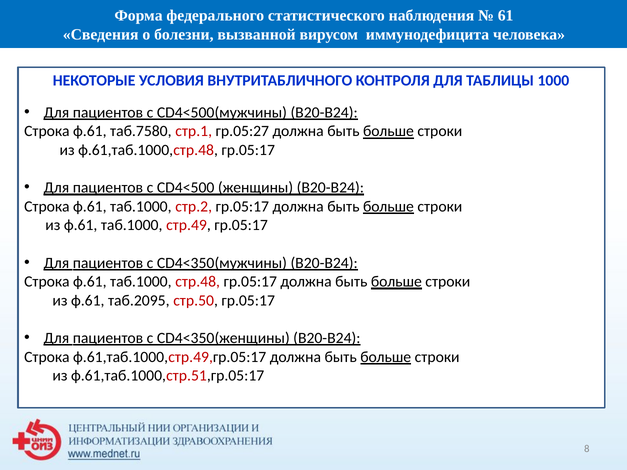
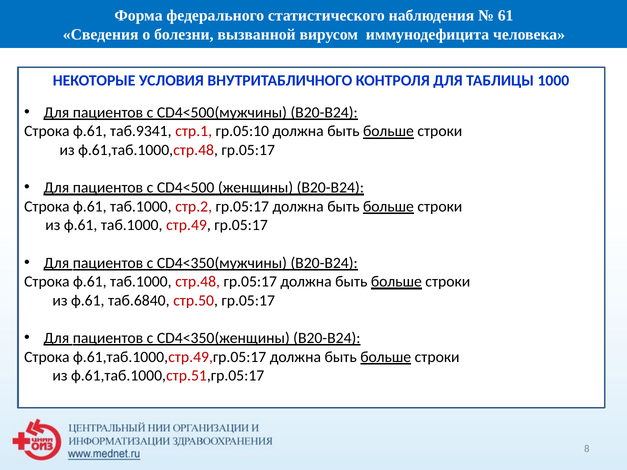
таб.7580: таб.7580 -> таб.9341
гр.05:27: гр.05:27 -> гр.05:10
таб.2095: таб.2095 -> таб.6840
